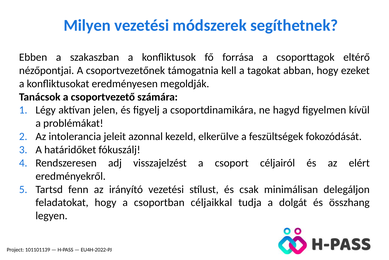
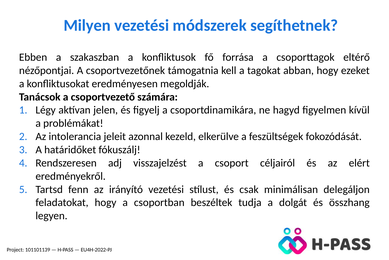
céljaikkal: céljaikkal -> beszéltek
